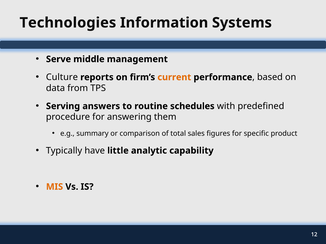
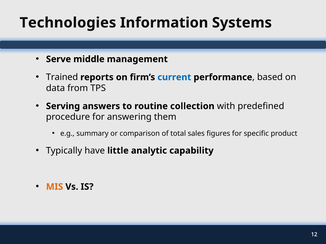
Culture: Culture -> Trained
current colour: orange -> blue
schedules: schedules -> collection
